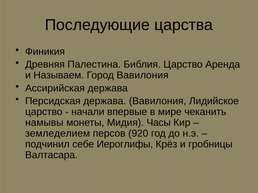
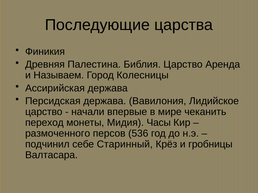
Город Вавилония: Вавилония -> Колесницы
намывы: намывы -> переход
земледелием: земледелием -> размоченного
920: 920 -> 536
Иероглифы: Иероглифы -> Старинный
